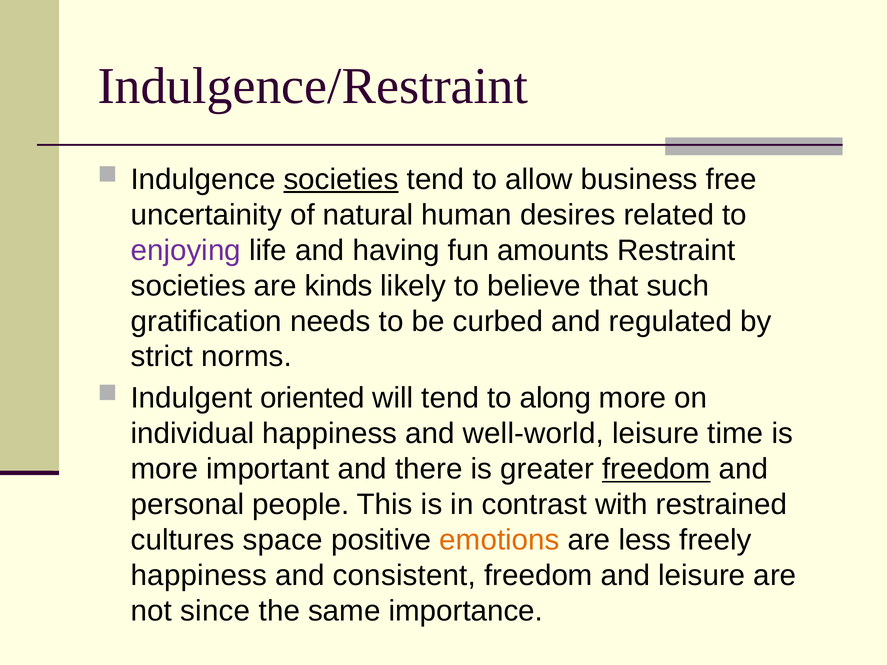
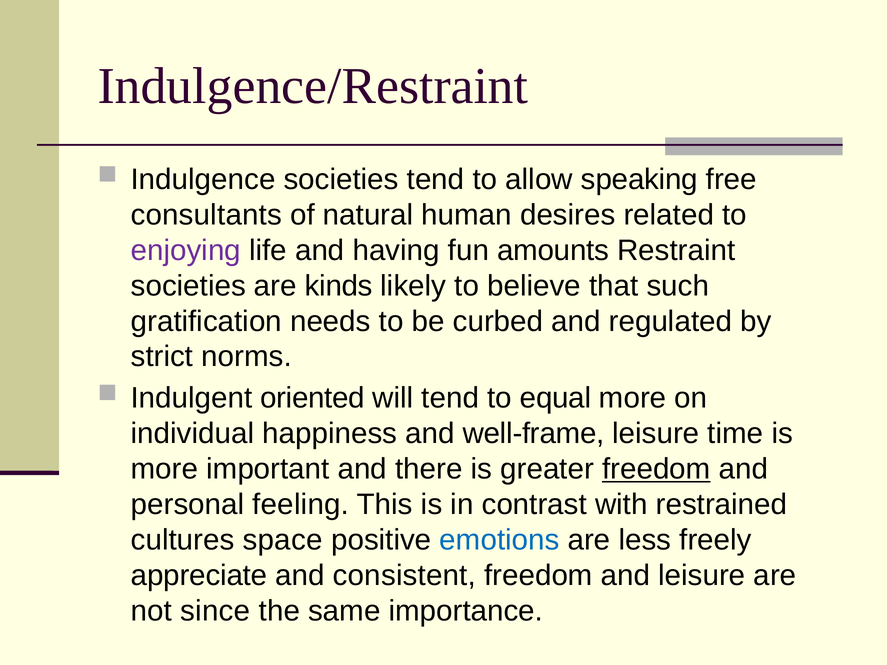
societies at (341, 179) underline: present -> none
business: business -> speaking
uncertainity: uncertainity -> consultants
along: along -> equal
well-world: well-world -> well-frame
people: people -> feeling
emotions colour: orange -> blue
happiness at (199, 576): happiness -> appreciate
